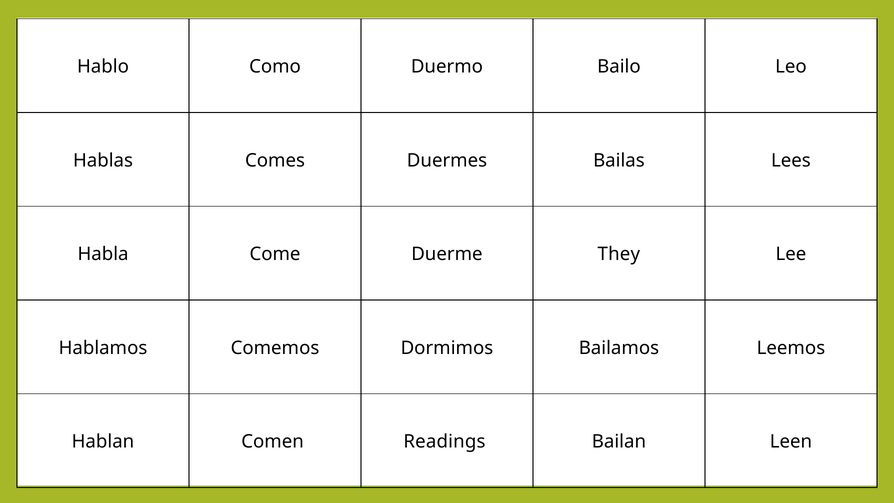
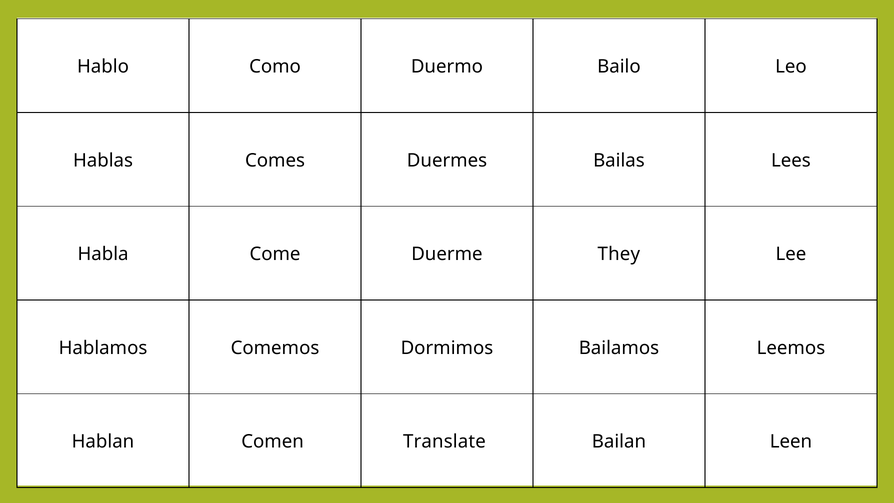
Readings: Readings -> Translate
